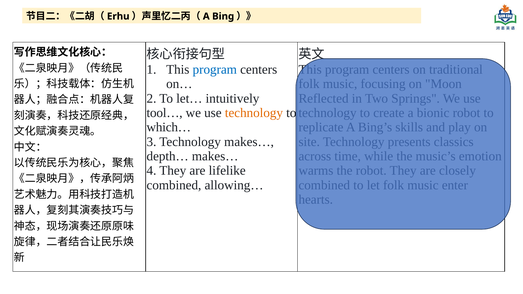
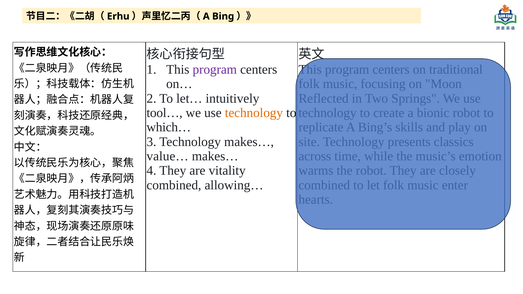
program at (215, 70) colour: blue -> purple
depth…: depth… -> value…
lifelike: lifelike -> vitality
